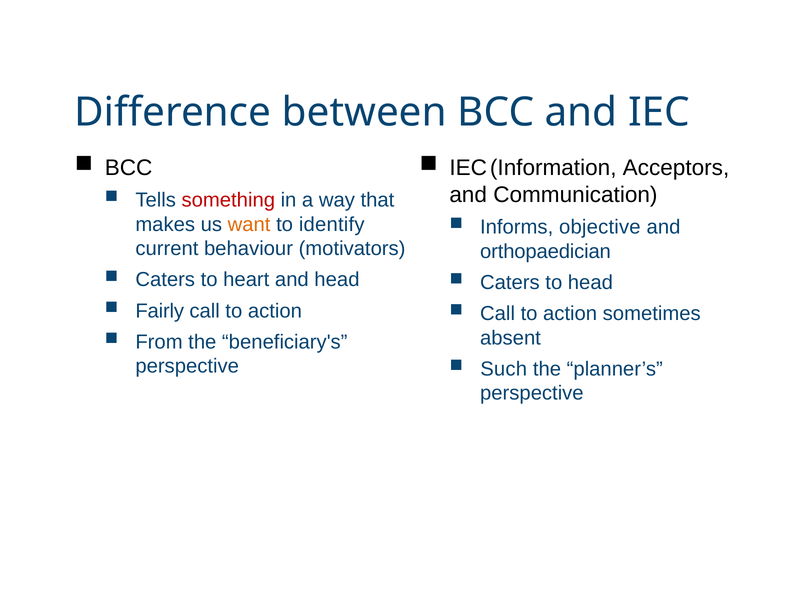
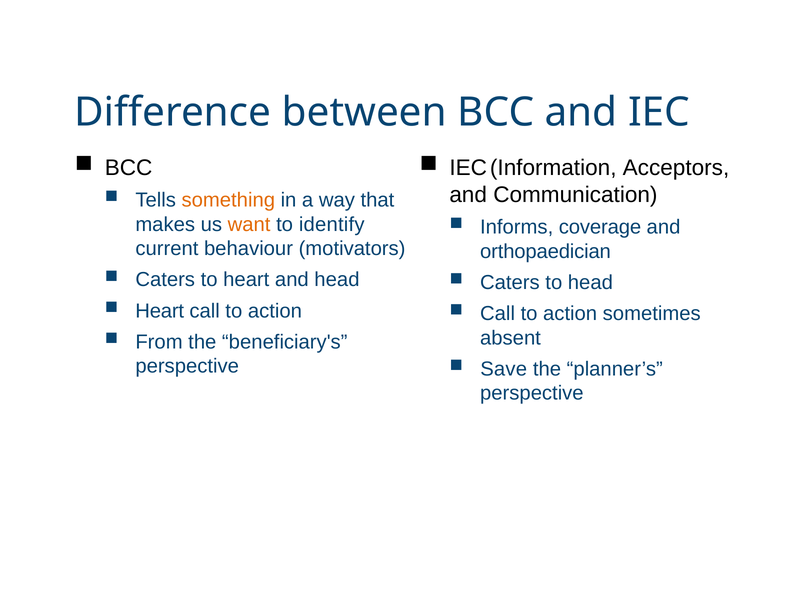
something colour: red -> orange
objective: objective -> coverage
Fairly at (160, 311): Fairly -> Heart
Such: Such -> Save
